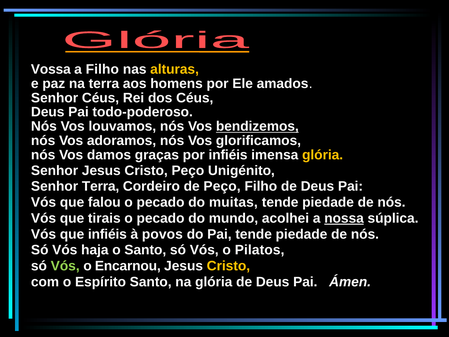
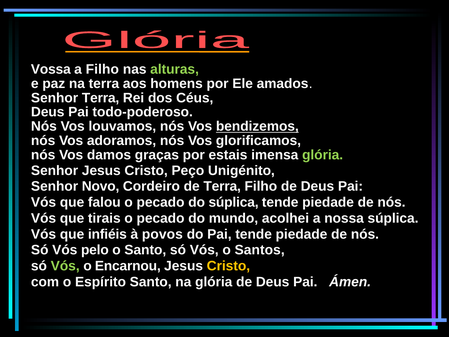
alturas colour: yellow -> light green
Senhor Céus: Céus -> Terra
por infiéis: infiéis -> estais
glória at (323, 155) colour: yellow -> light green
Senhor Terra: Terra -> Novo
de Peço: Peço -> Terra
do muitas: muitas -> súplica
nossa underline: present -> none
haja: haja -> pelo
Pilatos: Pilatos -> Santos
